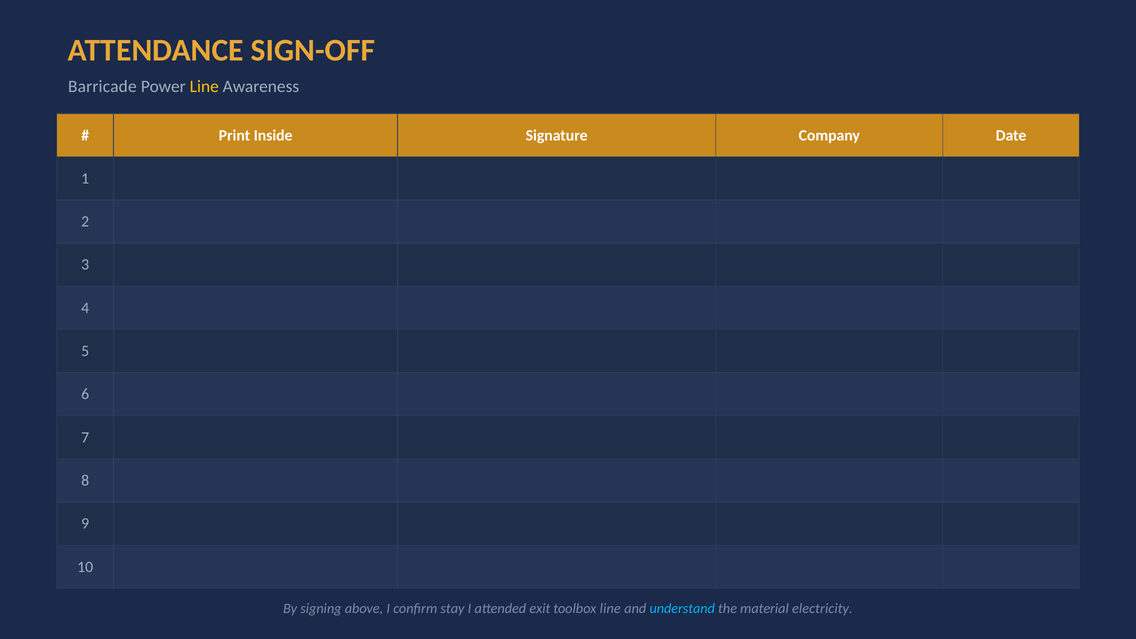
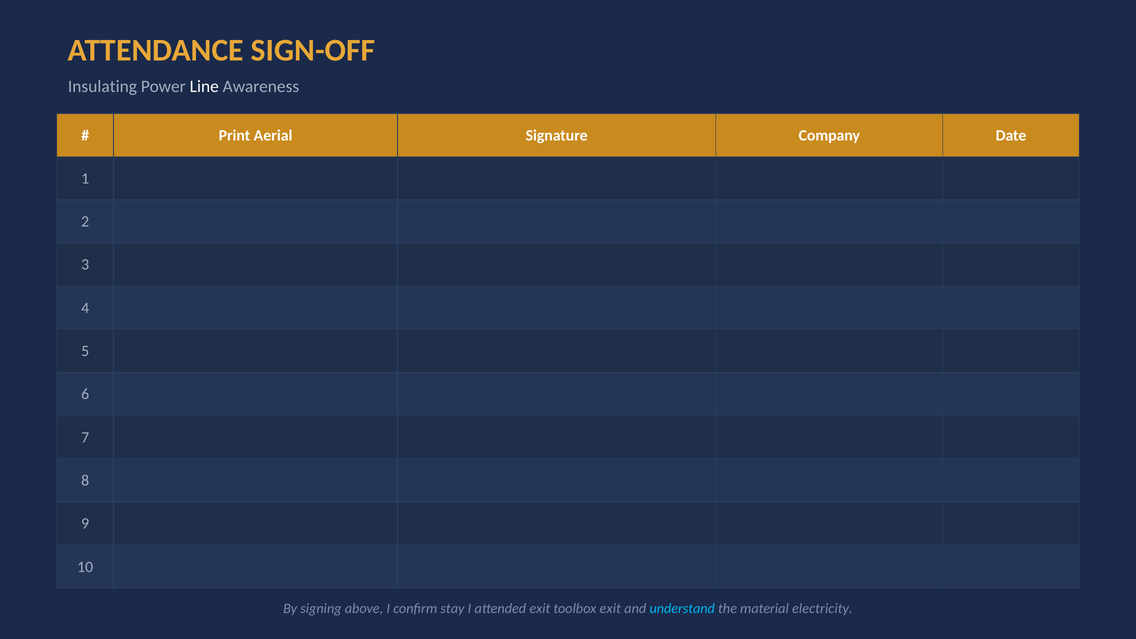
Barricade: Barricade -> Insulating
Line at (204, 86) colour: yellow -> white
Inside: Inside -> Aerial
toolbox line: line -> exit
